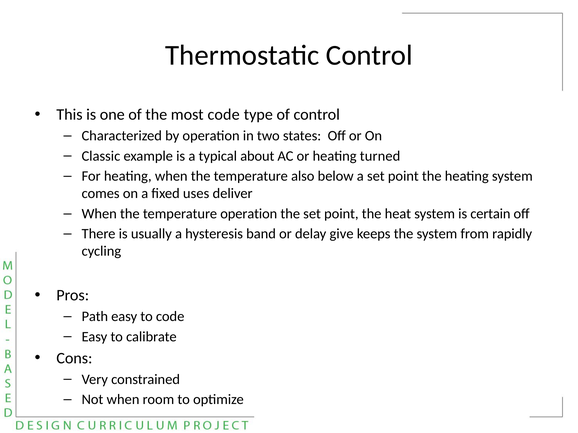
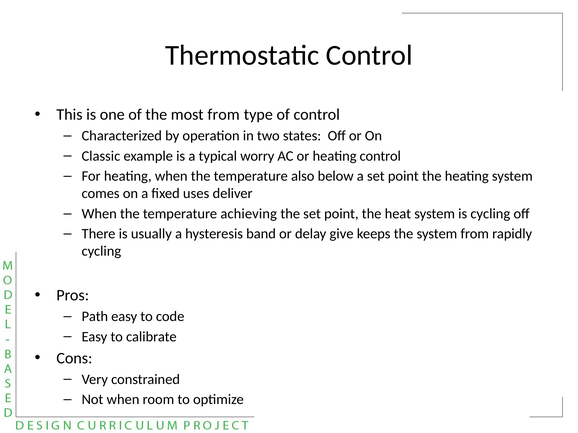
most code: code -> from
about: about -> worry
heating turned: turned -> control
temperature operation: operation -> achieving
is certain: certain -> cycling
